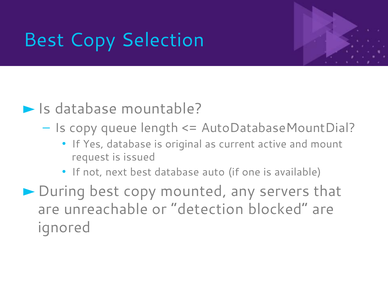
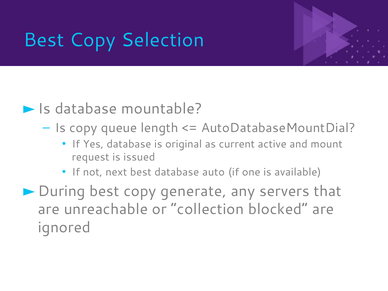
mounted: mounted -> generate
detection: detection -> collection
